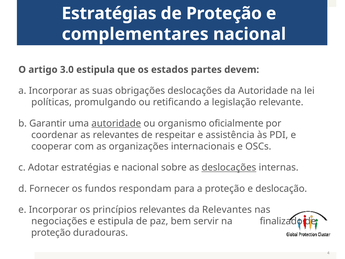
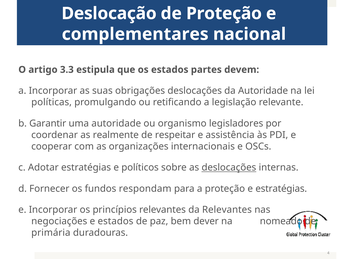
Estratégias at (109, 13): Estratégias -> Deslocação
3.0: 3.0 -> 3.3
autoridade at (116, 123) underline: present -> none
oficialmente: oficialmente -> legisladores
as relevantes: relevantes -> realmente
e nacional: nacional -> políticos
e deslocação: deslocação -> estratégias
e estipula: estipula -> estados
servir: servir -> dever
finalizado: finalizado -> nomeado
proteção at (51, 233): proteção -> primária
